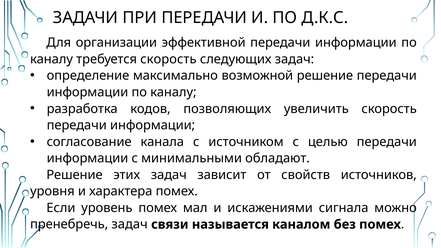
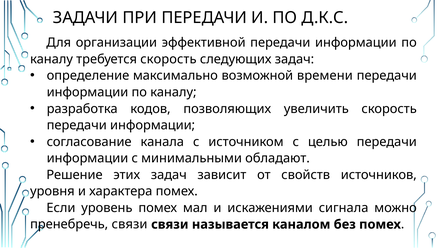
возможной решение: решение -> времени
пренебречь задач: задач -> связи
